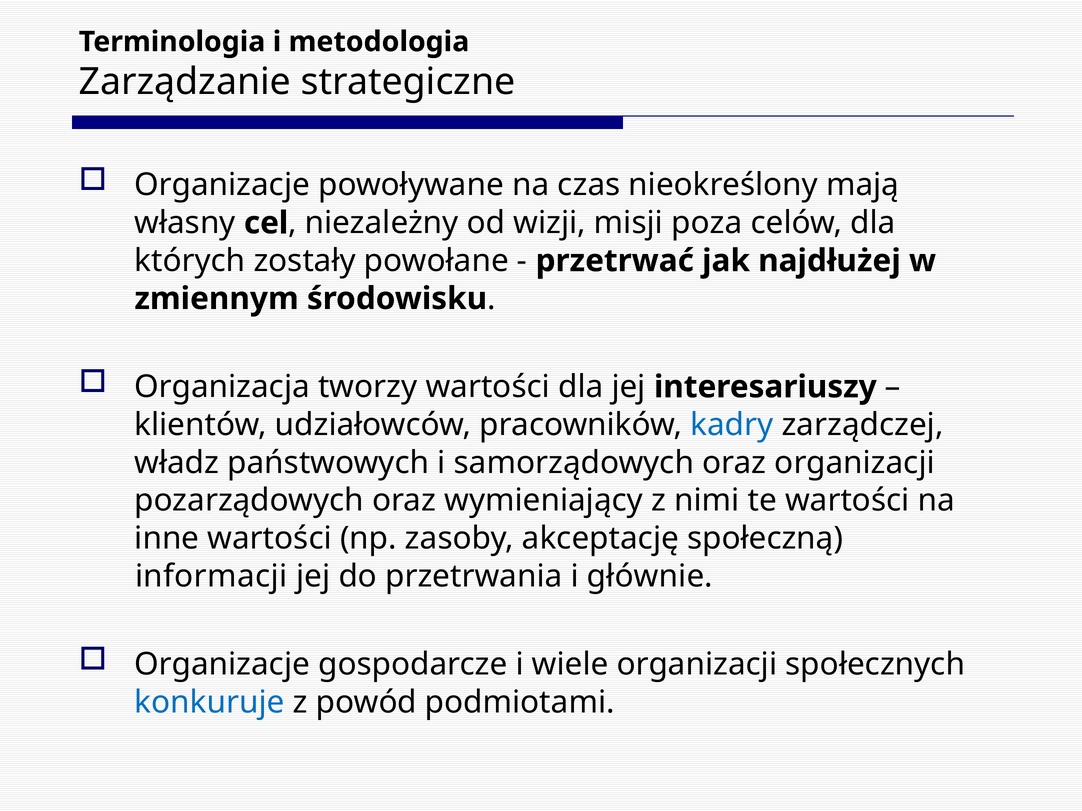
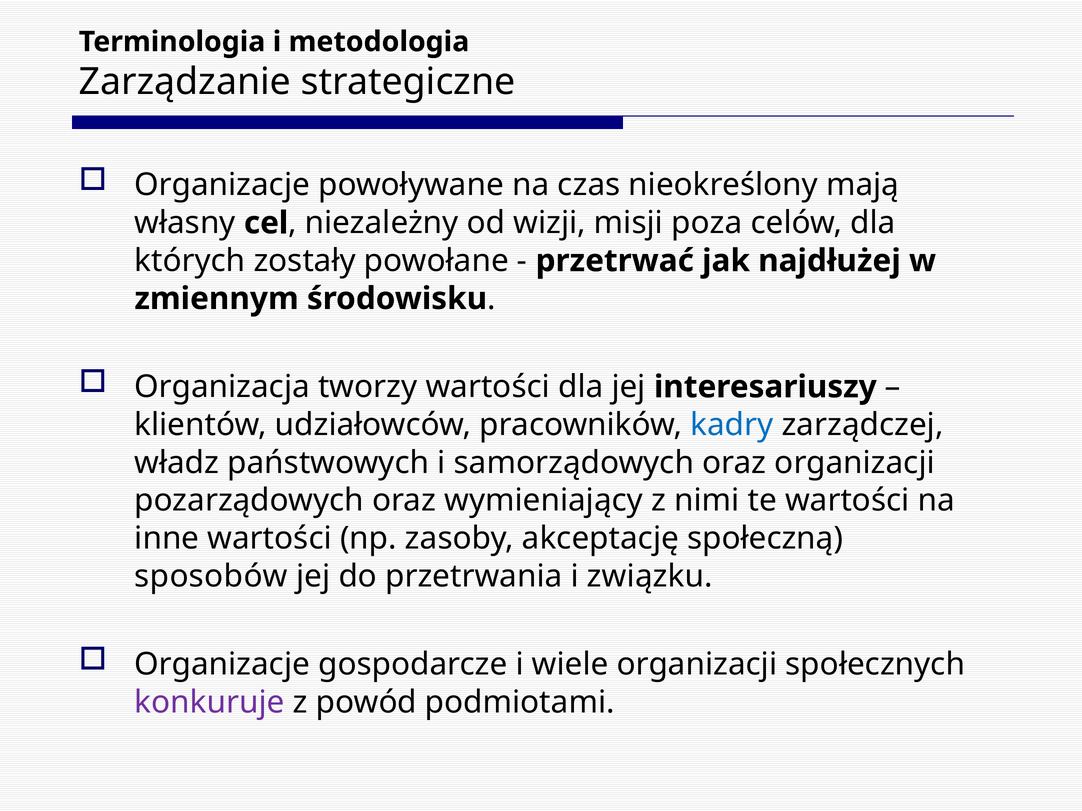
informacji: informacji -> sposobów
głównie: głównie -> związku
konkuruje colour: blue -> purple
